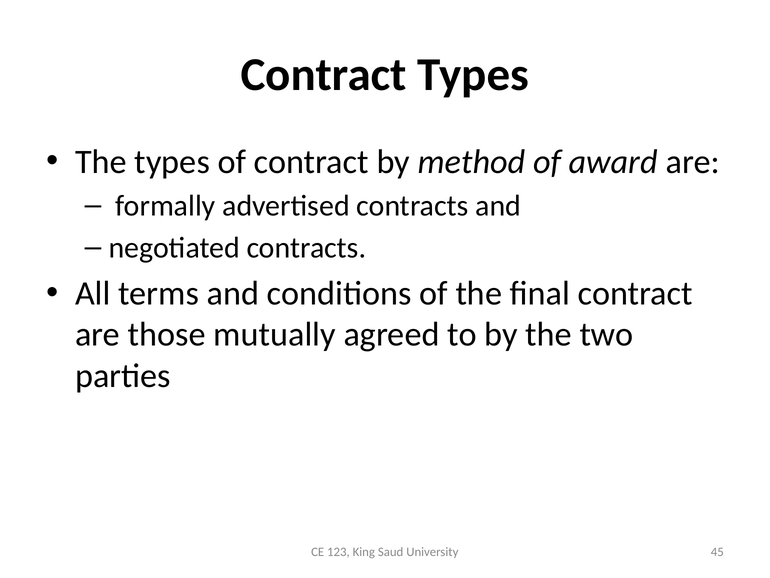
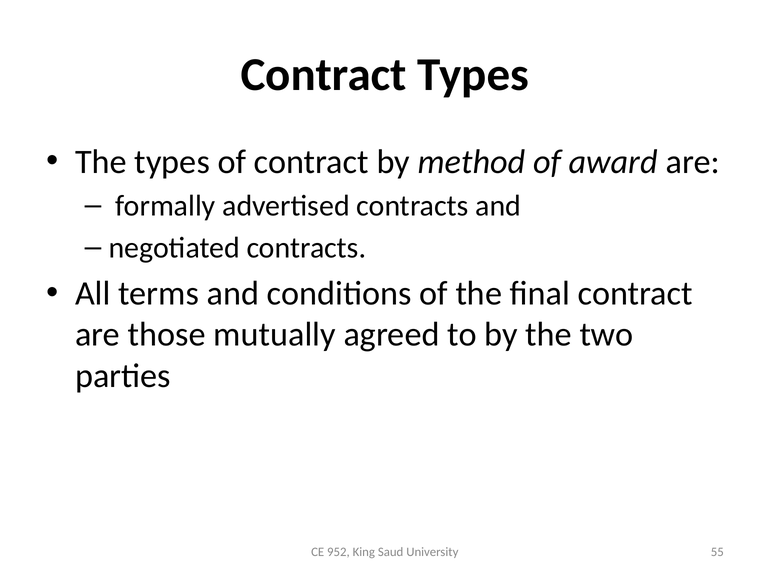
123: 123 -> 952
45: 45 -> 55
